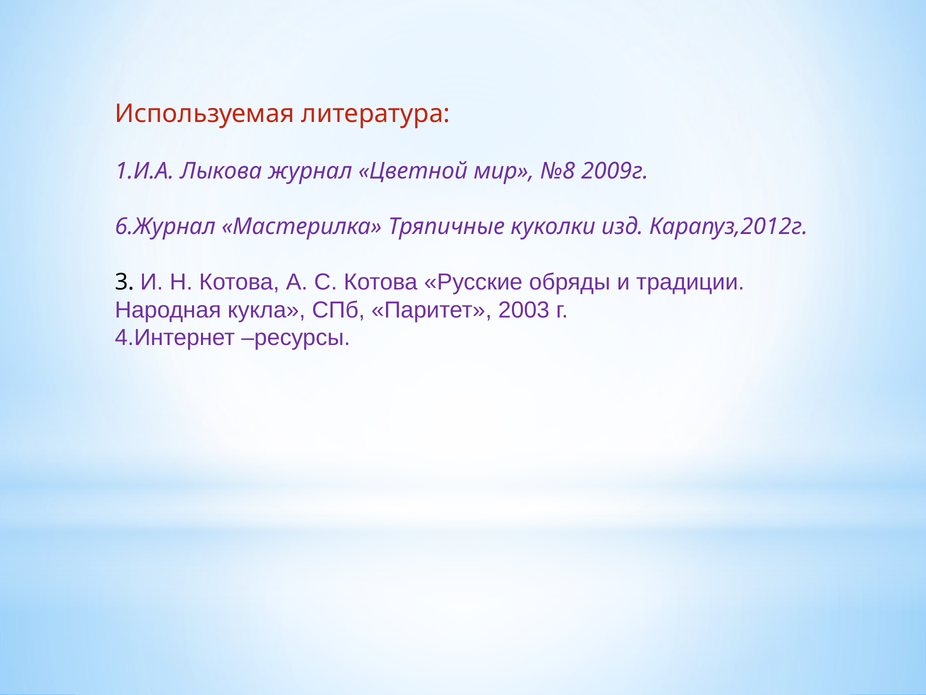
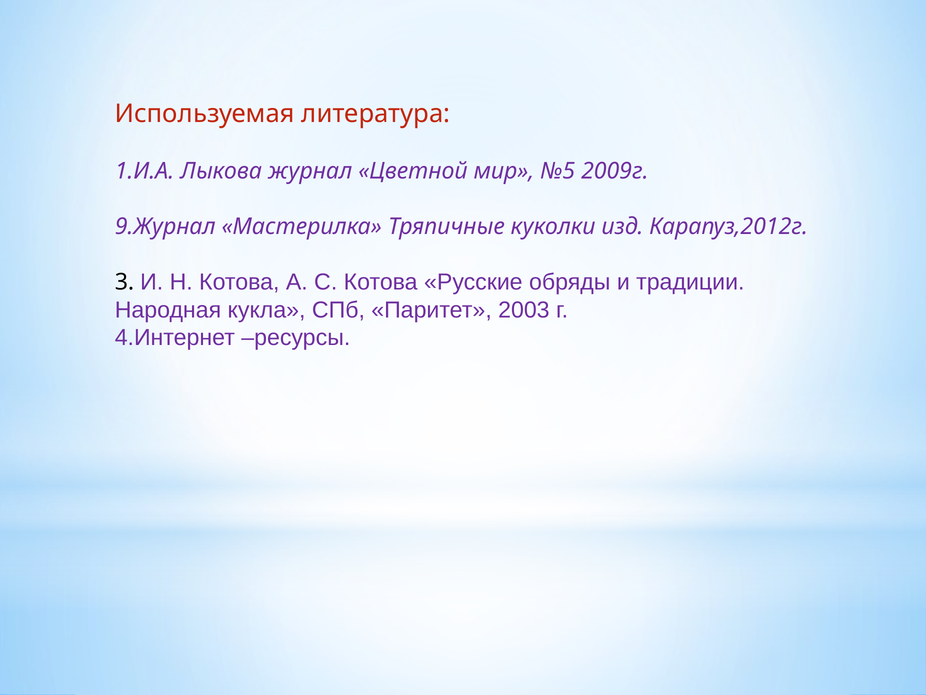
№8: №8 -> №5
6.Журнал: 6.Журнал -> 9.Журнал
